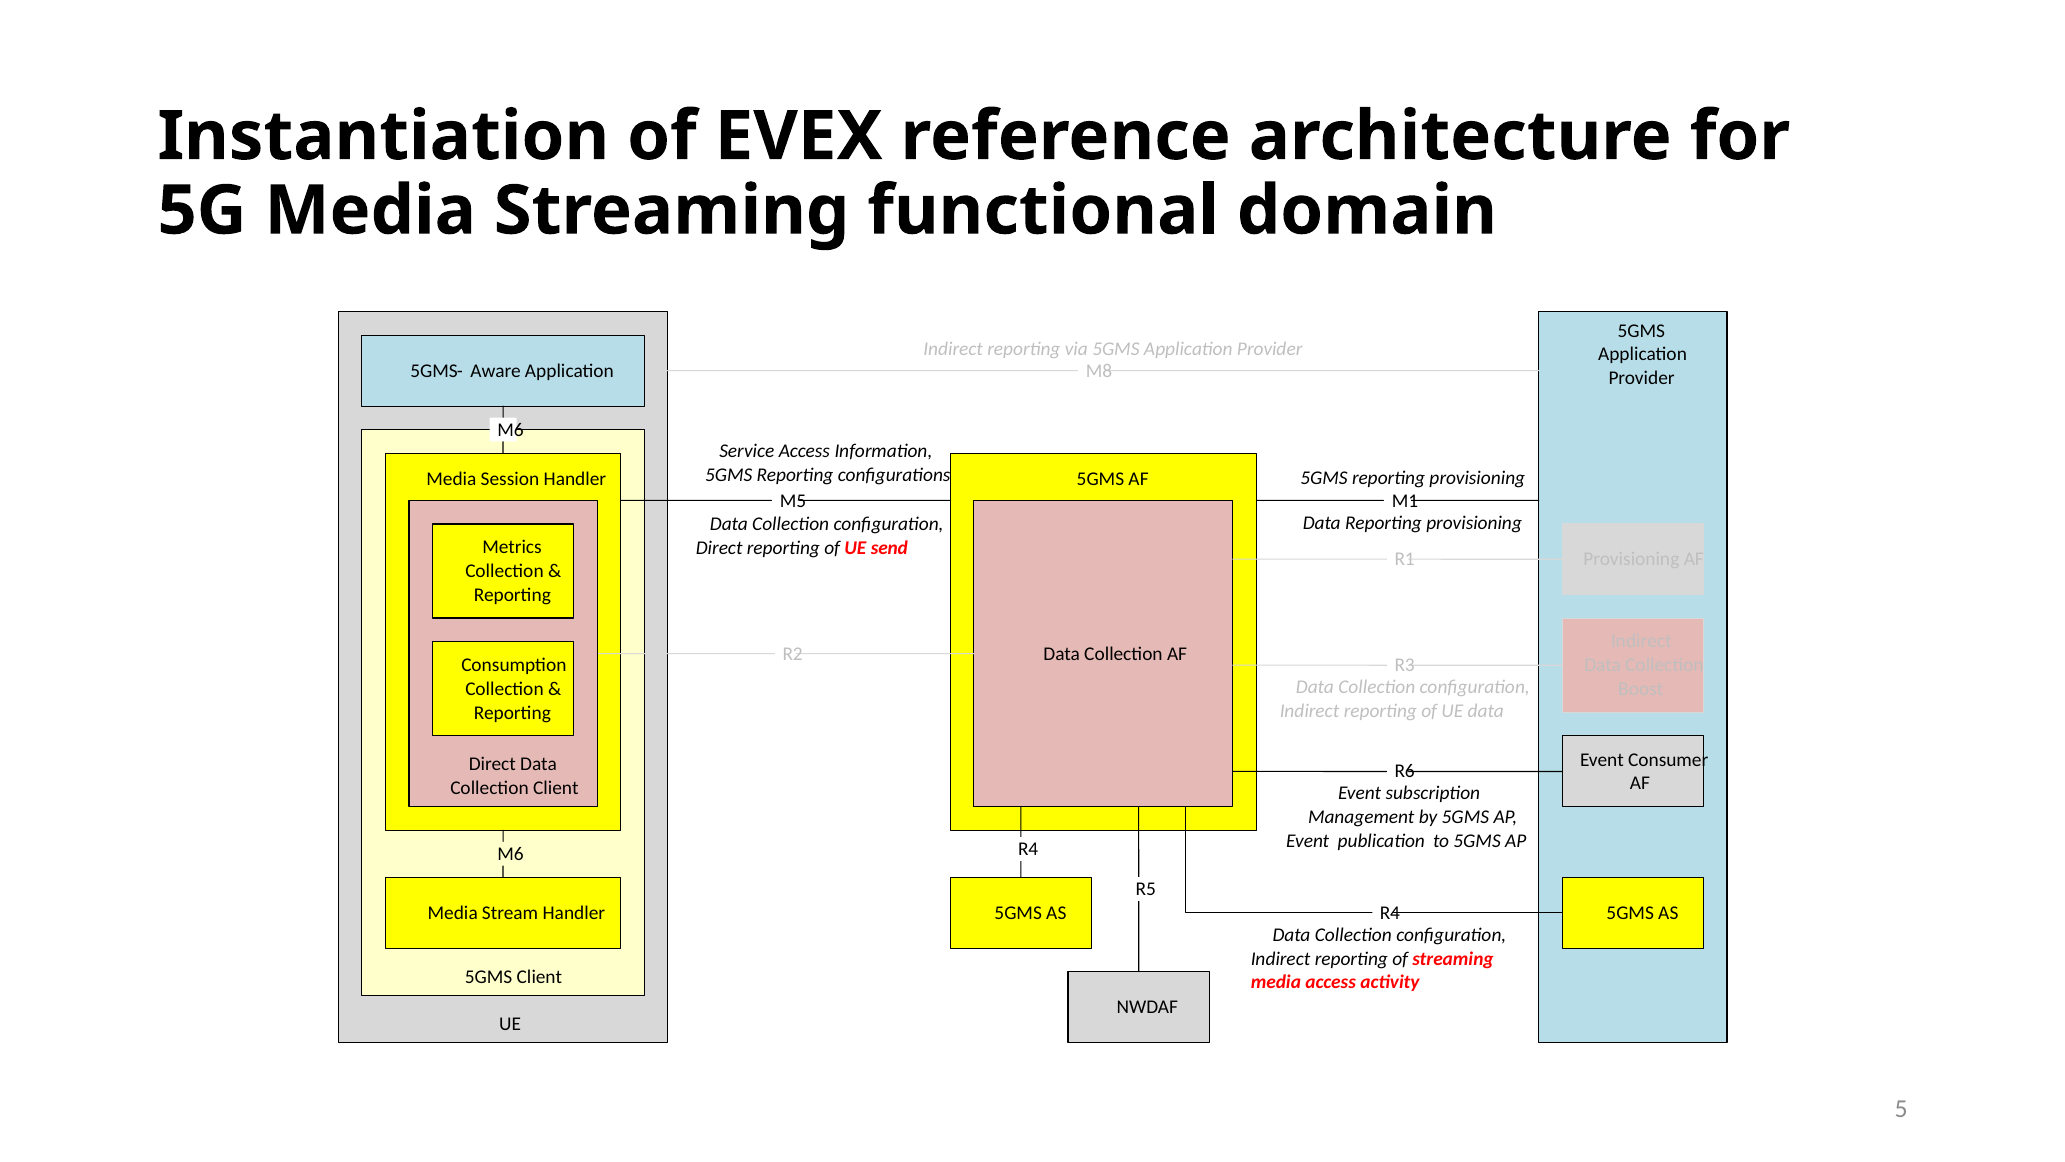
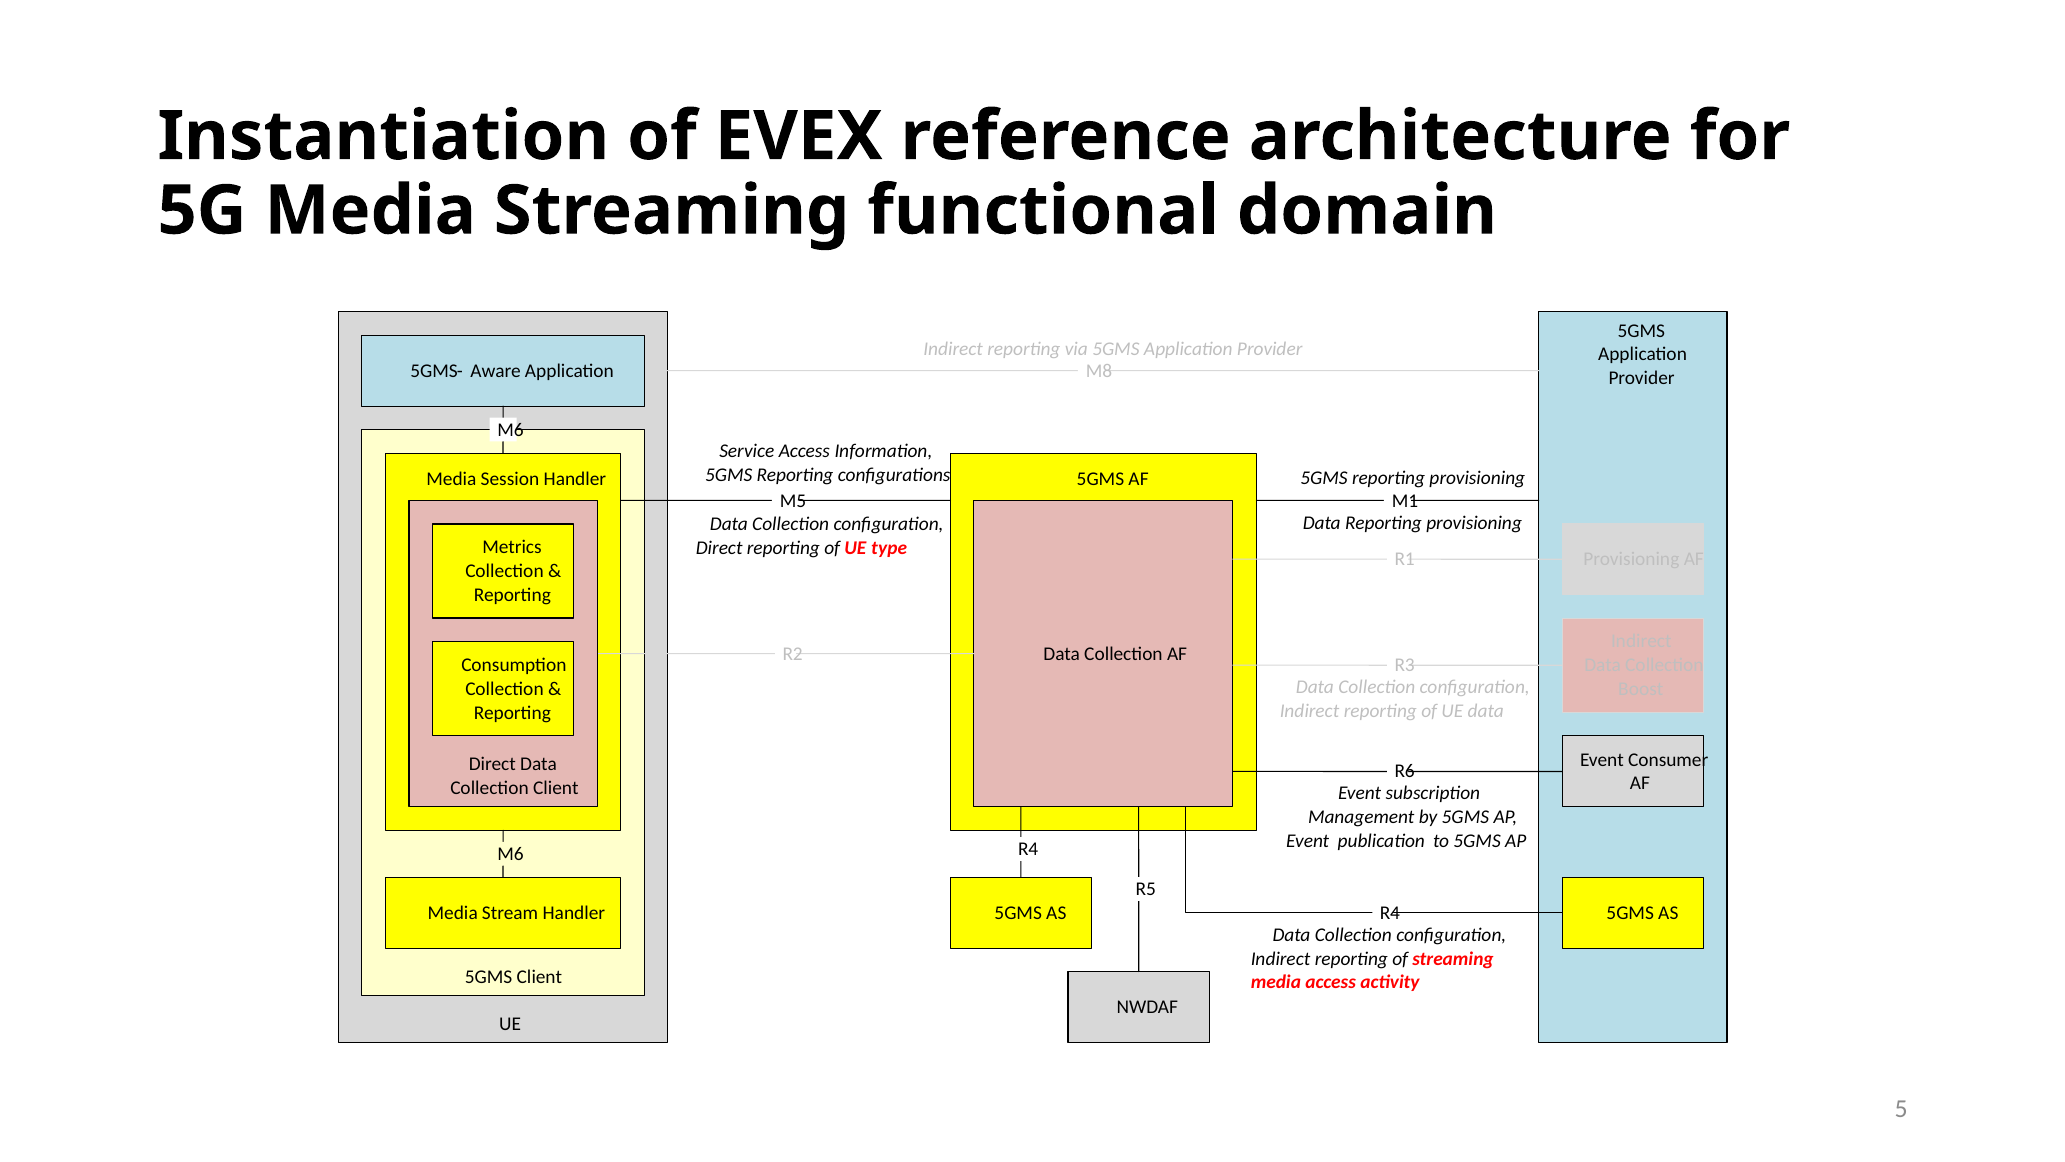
send: send -> type
